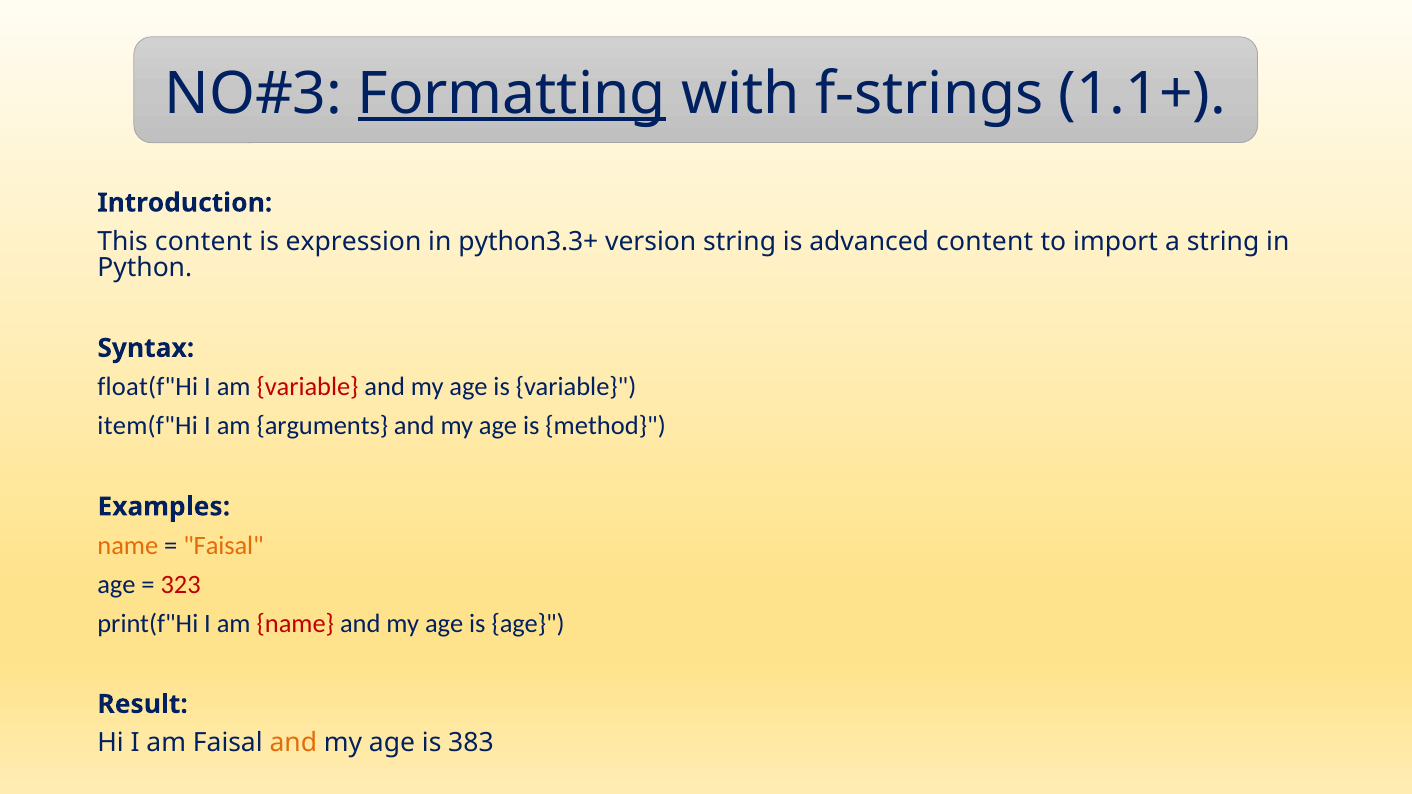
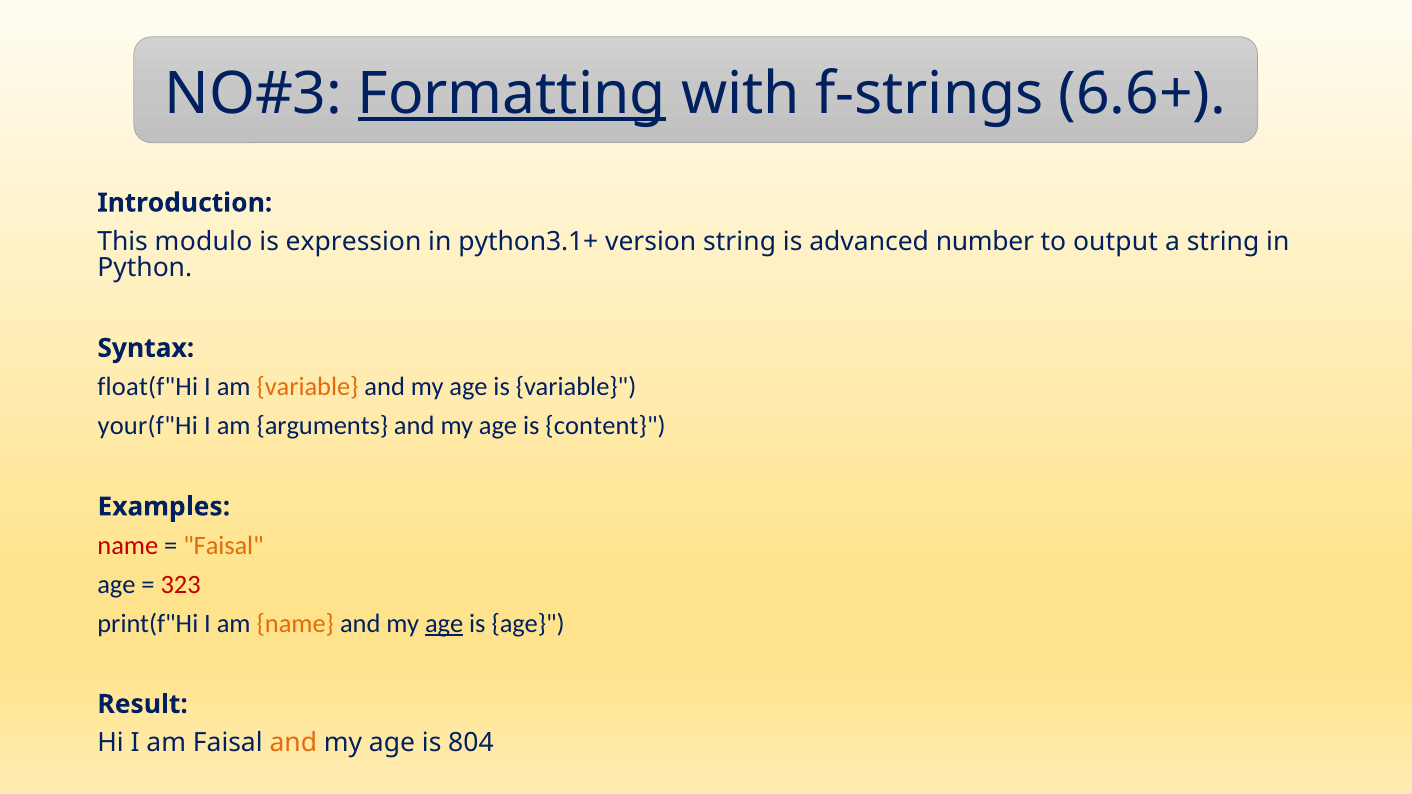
1.1+: 1.1+ -> 6.6+
This content: content -> modulo
python3.3+: python3.3+ -> python3.1+
advanced content: content -> number
import: import -> output
variable at (308, 387) colour: red -> orange
item(f"Hi: item(f"Hi -> your(f"Hi
method: method -> content
name at (128, 546) colour: orange -> red
name at (295, 624) colour: red -> orange
age at (444, 624) underline: none -> present
383: 383 -> 804
